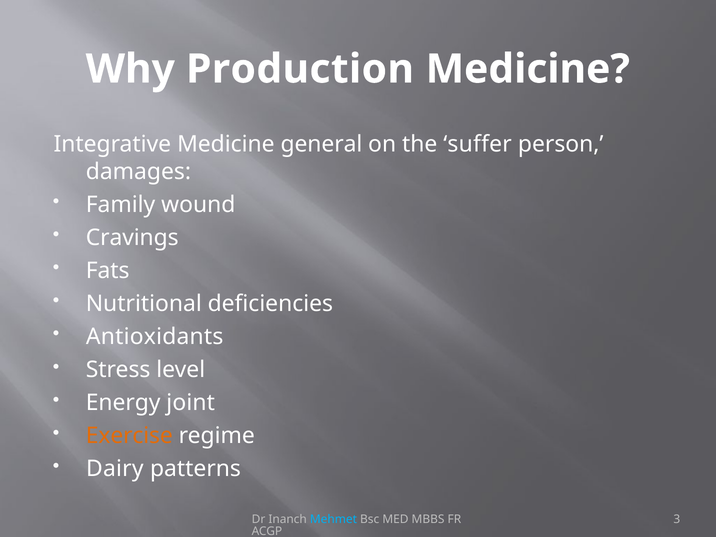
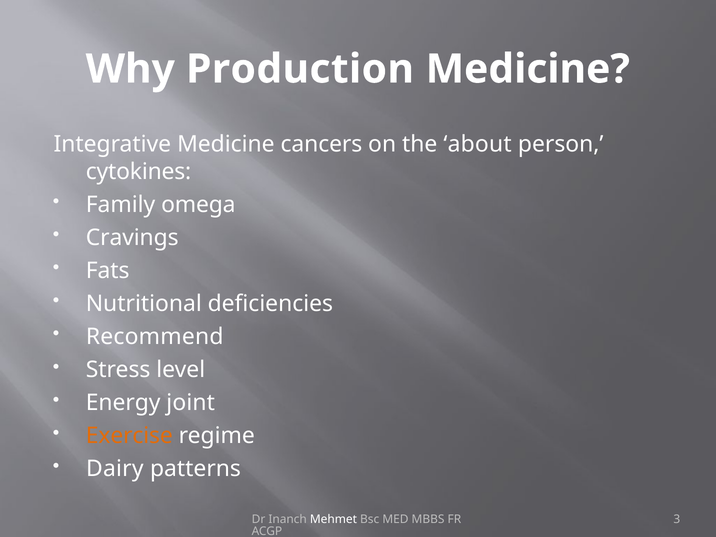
general: general -> cancers
suffer: suffer -> about
damages: damages -> cytokines
wound: wound -> omega
Antioxidants: Antioxidants -> Recommend
Mehmet colour: light blue -> white
